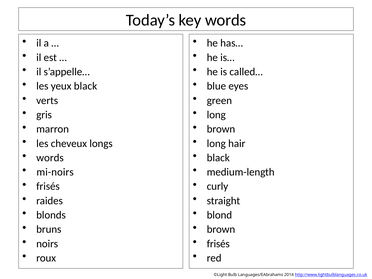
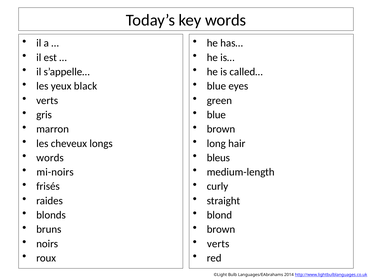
long at (216, 115): long -> blue
black at (218, 158): black -> bleus
frisés at (218, 244): frisés -> verts
